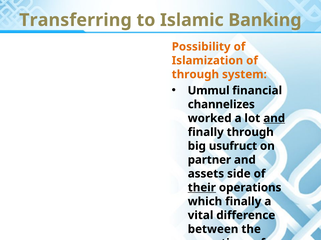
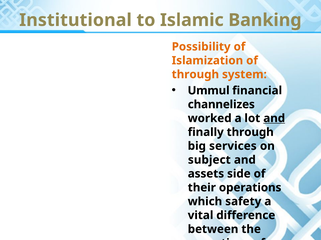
Transferring: Transferring -> Institutional
usufruct: usufruct -> services
partner: partner -> subject
their underline: present -> none
which finally: finally -> safety
